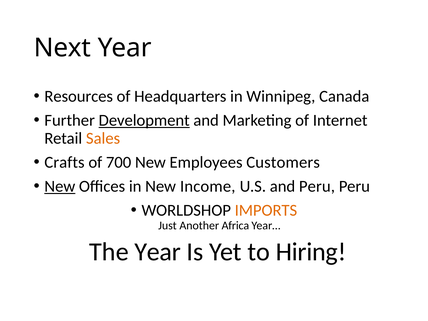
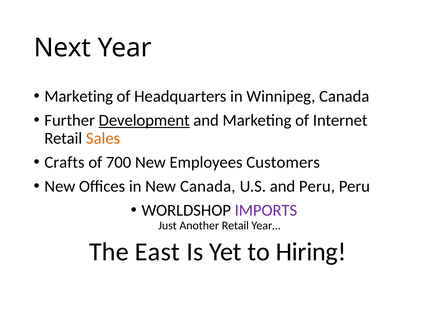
Resources at (79, 96): Resources -> Marketing
New at (60, 186) underline: present -> none
New Income: Income -> Canada
IMPORTS colour: orange -> purple
Another Africa: Africa -> Retail
The Year: Year -> East
